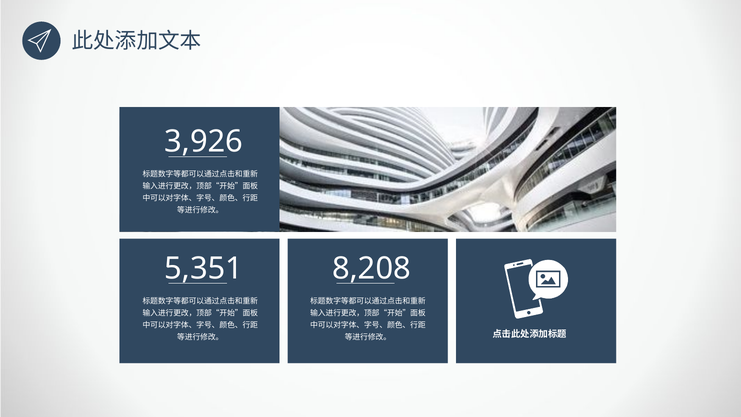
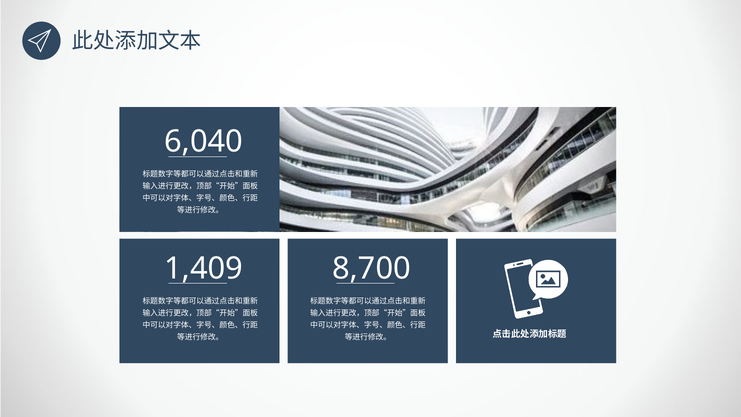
3,926: 3,926 -> 6,040
5,351: 5,351 -> 1,409
8,208: 8,208 -> 8,700
